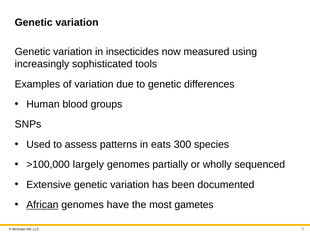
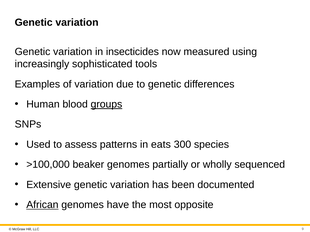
groups underline: none -> present
largely: largely -> beaker
gametes: gametes -> opposite
